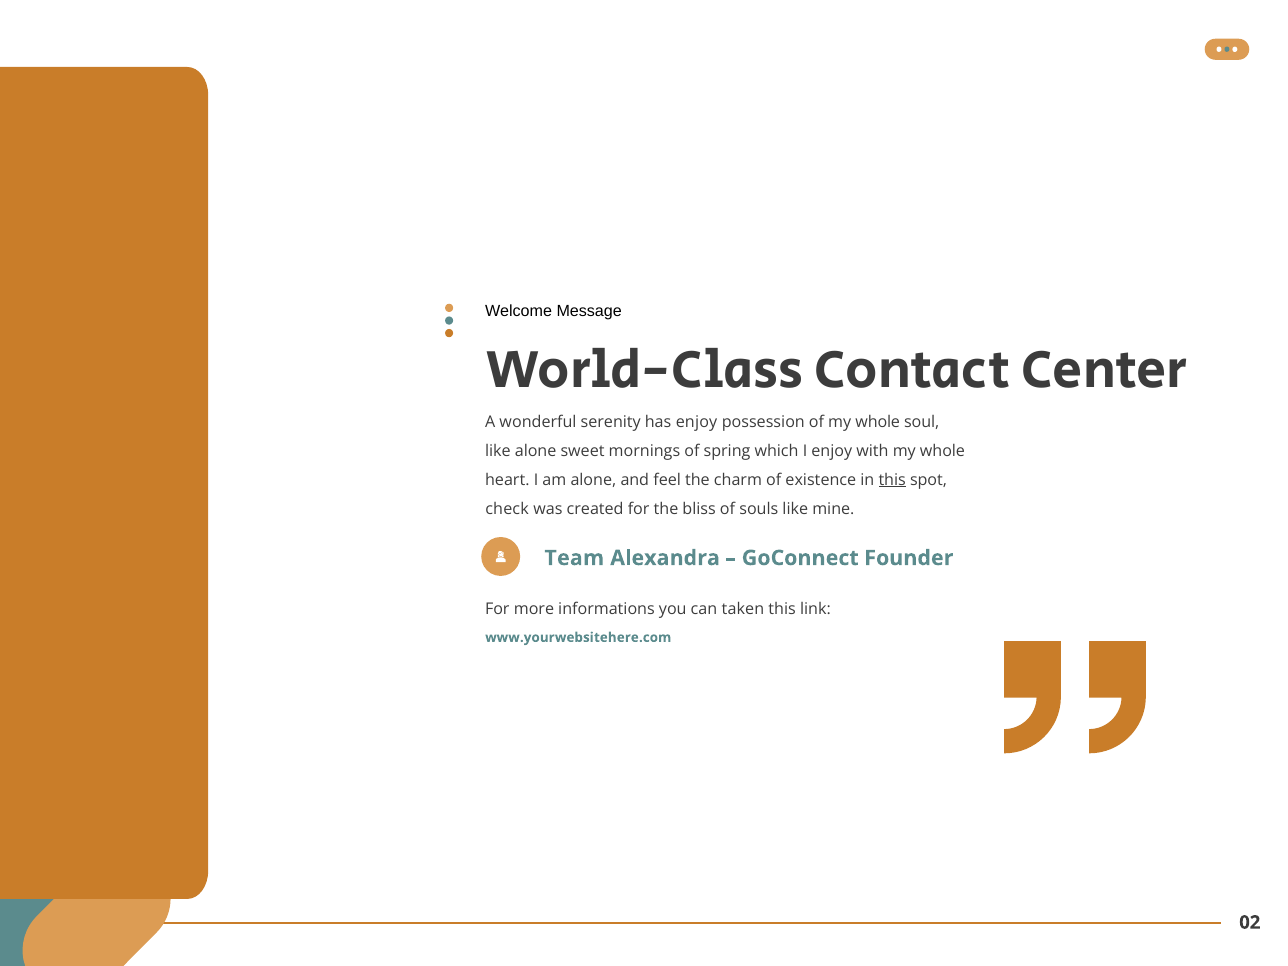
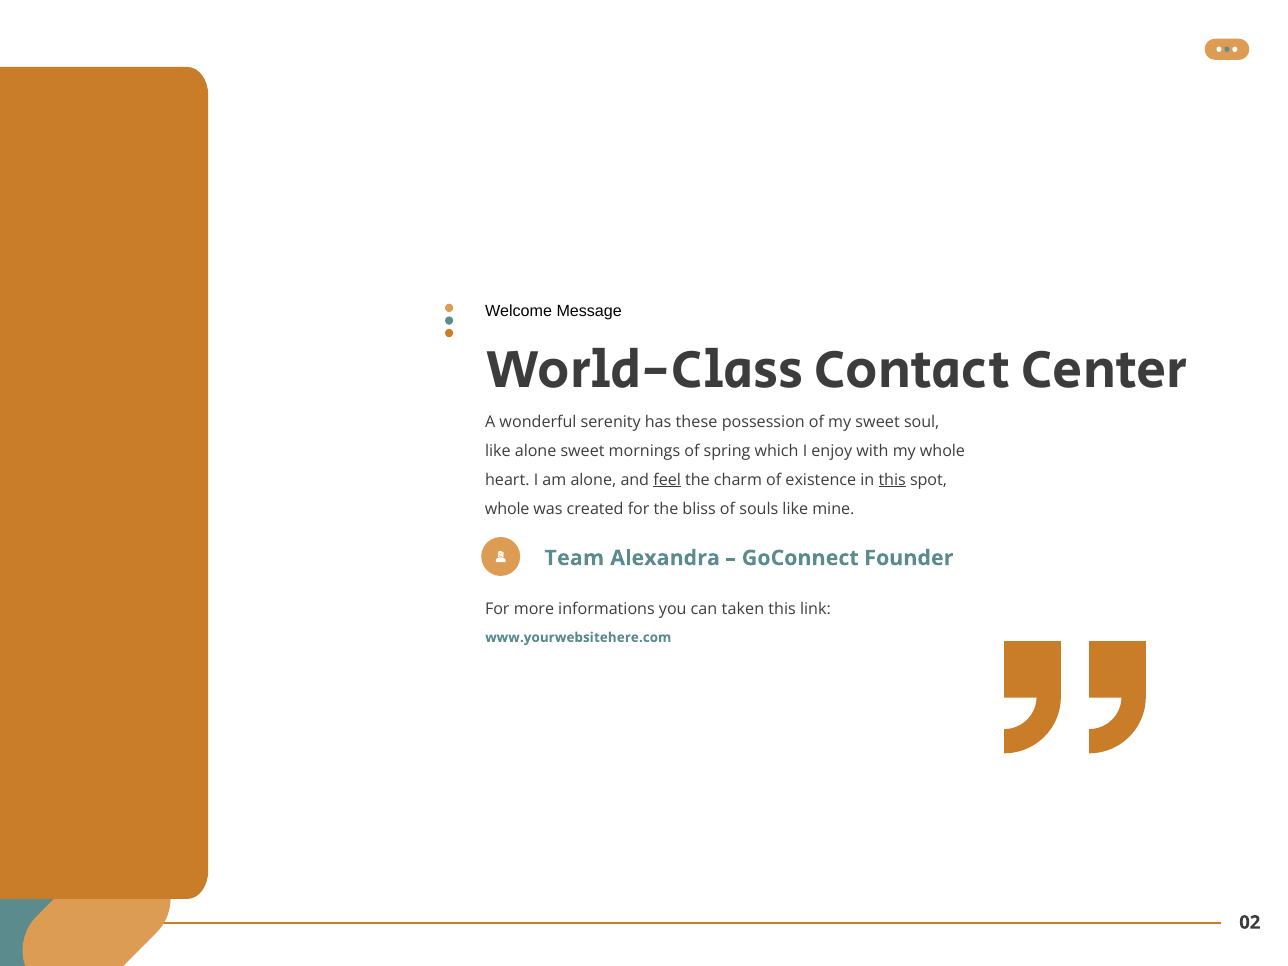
has enjoy: enjoy -> these
of my whole: whole -> sweet
feel underline: none -> present
check at (507, 509): check -> whole
